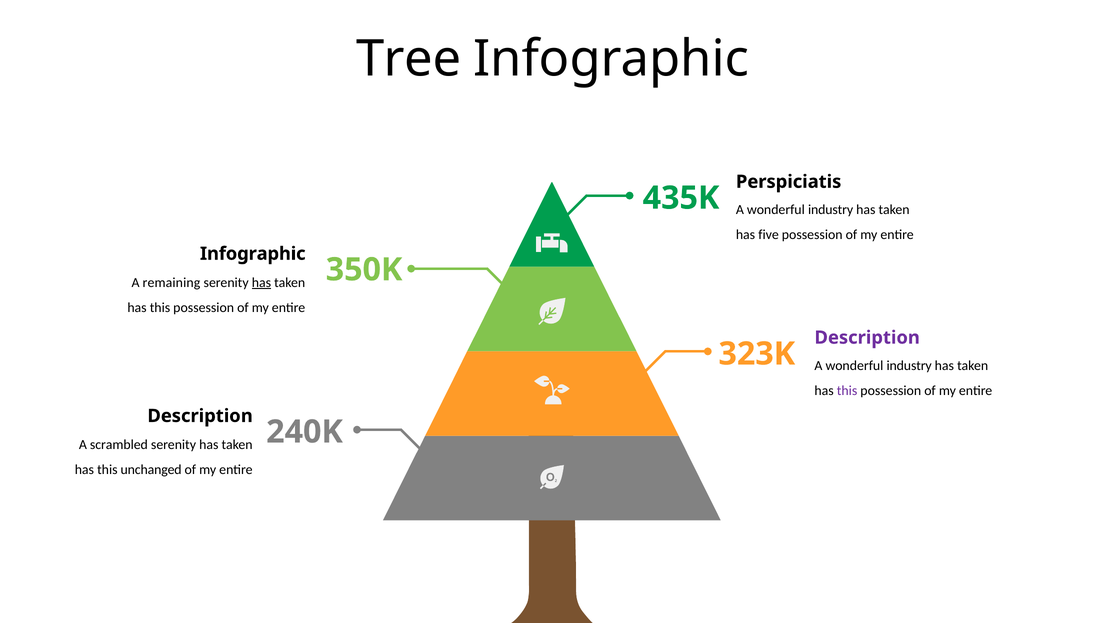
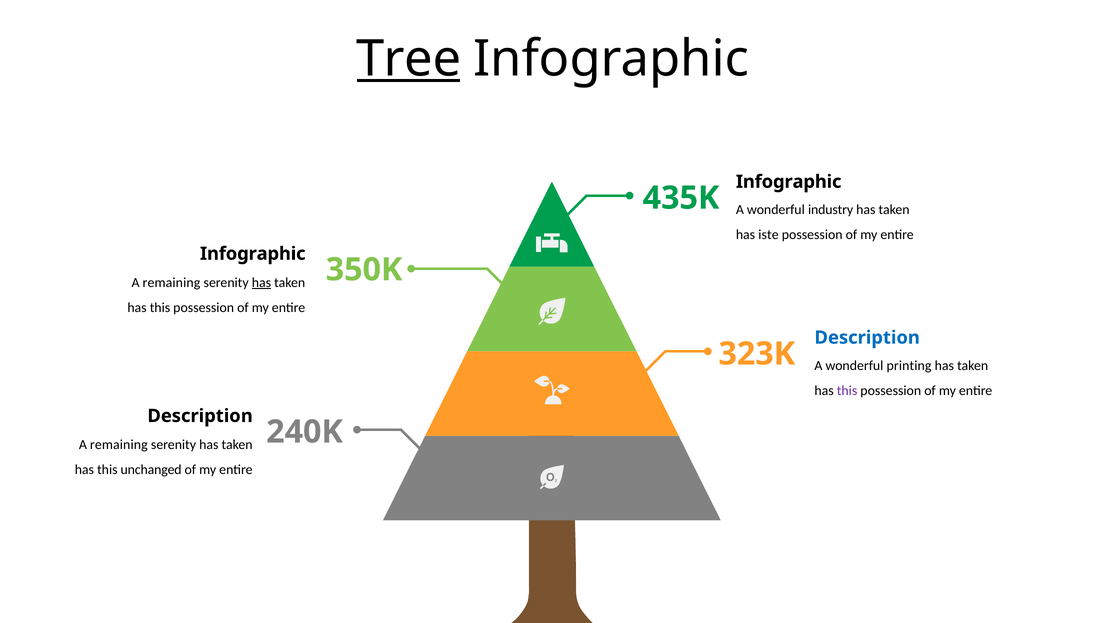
Tree underline: none -> present
Perspiciatis at (789, 182): Perspiciatis -> Infographic
five: five -> iste
Description at (867, 337) colour: purple -> blue
industry at (909, 366): industry -> printing
scrambled at (119, 445): scrambled -> remaining
